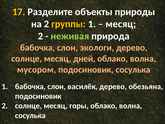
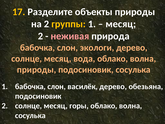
неживая colour: light green -> pink
дней: дней -> вода
мусором at (37, 70): мусором -> природы
